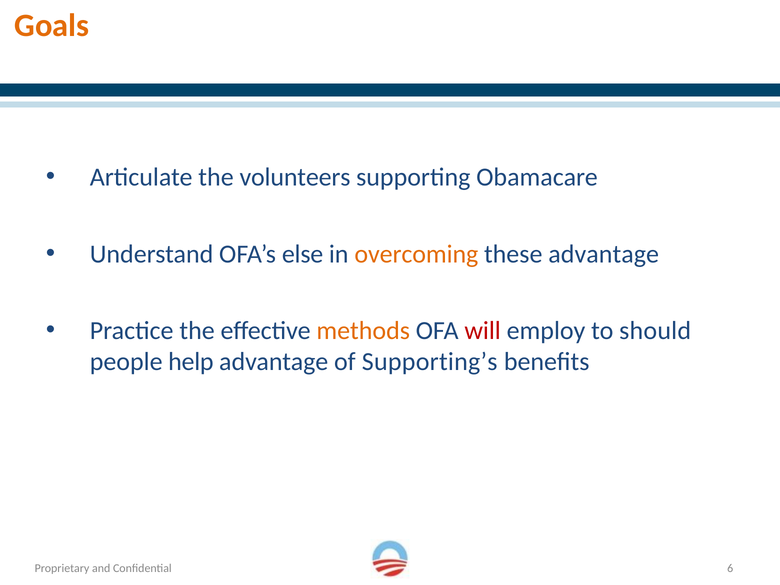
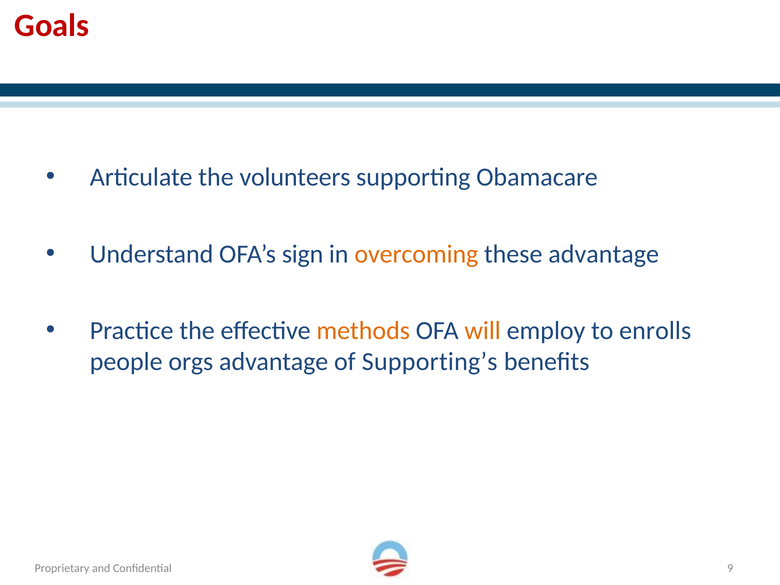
Goals colour: orange -> red
else: else -> sign
will colour: red -> orange
should: should -> enrolls
help: help -> orgs
6: 6 -> 9
